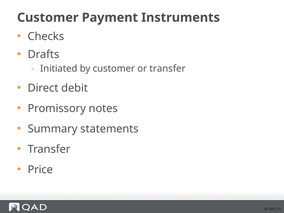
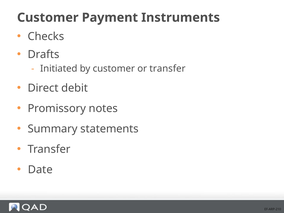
Price: Price -> Date
